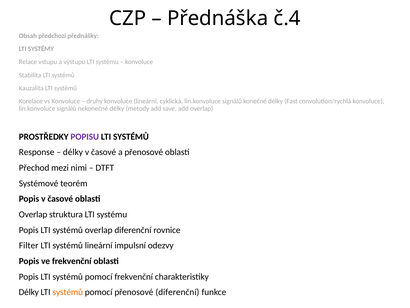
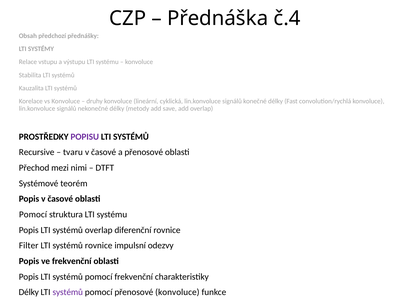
Response: Response -> Recursive
délky at (73, 152): délky -> tvaru
Overlap at (33, 214): Overlap -> Pomocí
systémů lineární: lineární -> rovnice
systémů at (68, 292) colour: orange -> purple
přenosové diferenční: diferenční -> konvoluce
